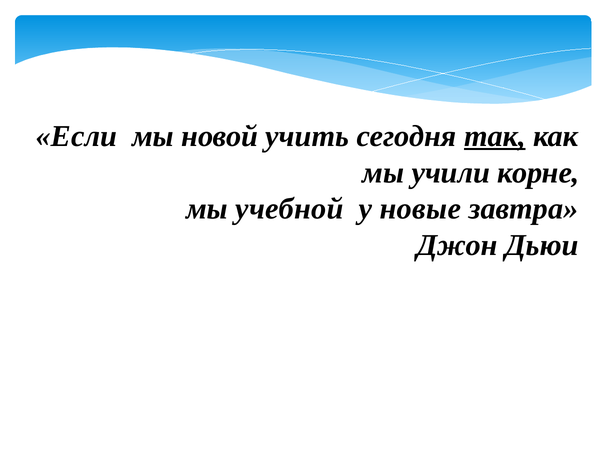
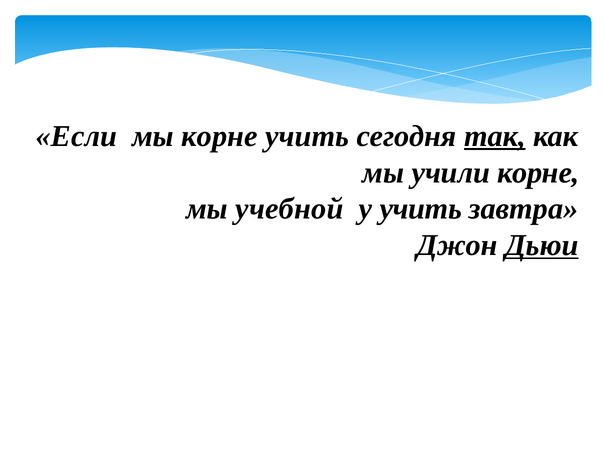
мы новой: новой -> корне
у новые: новые -> учить
Дьюи underline: none -> present
